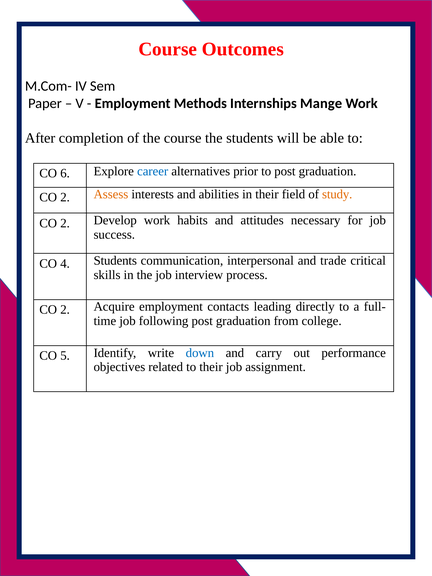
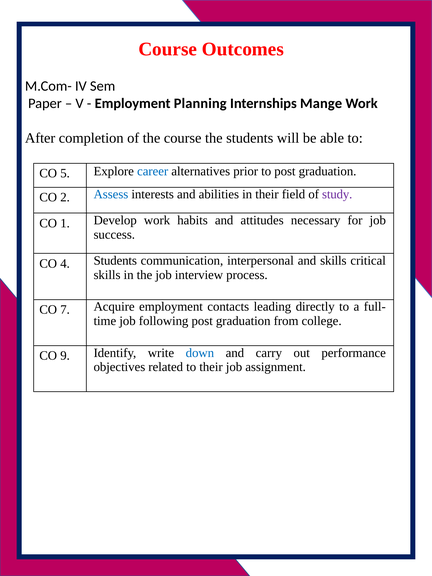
Methods: Methods -> Planning
6: 6 -> 5
Assess colour: orange -> blue
study colour: orange -> purple
2 at (65, 223): 2 -> 1
and trade: trade -> skills
2 at (65, 310): 2 -> 7
5: 5 -> 9
